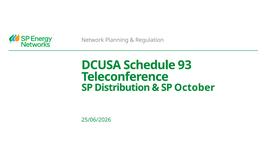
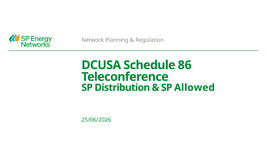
93: 93 -> 86
October: October -> Allowed
